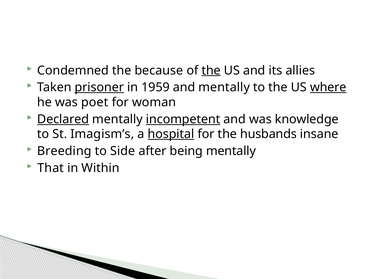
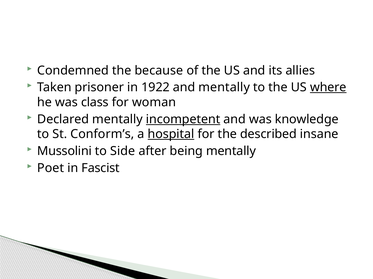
the at (211, 71) underline: present -> none
prisoner underline: present -> none
1959: 1959 -> 1922
poet: poet -> class
Declared underline: present -> none
Imagism’s: Imagism’s -> Conform’s
husbands: husbands -> described
Breeding: Breeding -> Mussolini
That: That -> Poet
Within: Within -> Fascist
